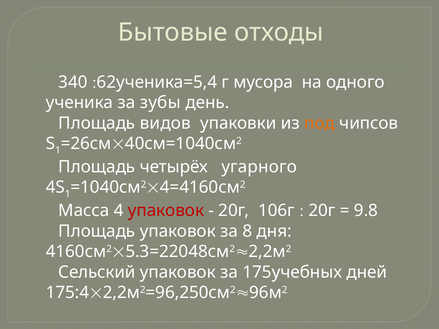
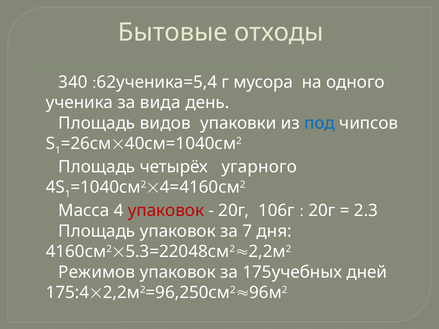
зубы: зубы -> вида
под colour: orange -> blue
9.8: 9.8 -> 2.3
8: 8 -> 7
Сельский: Сельский -> Режимов
